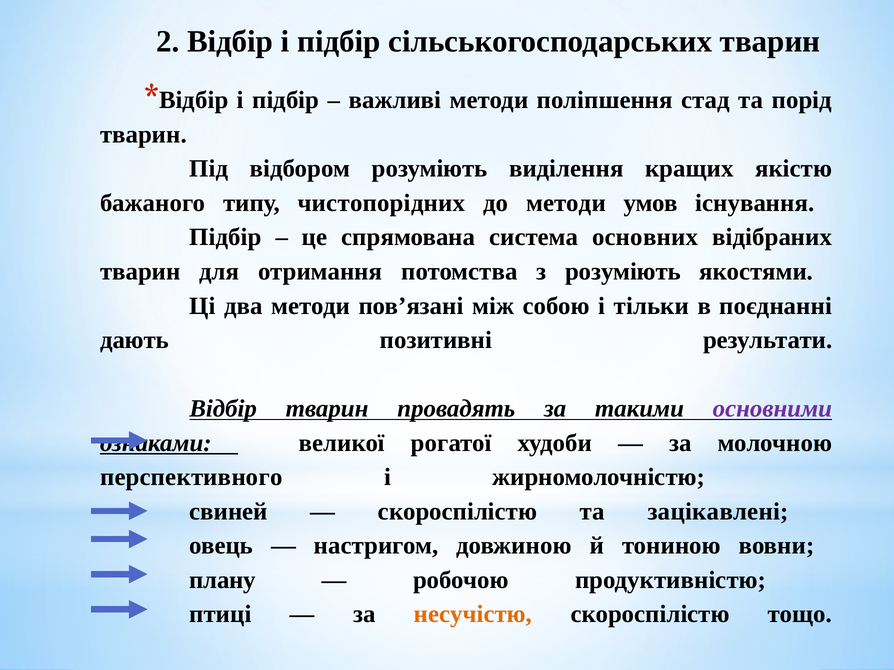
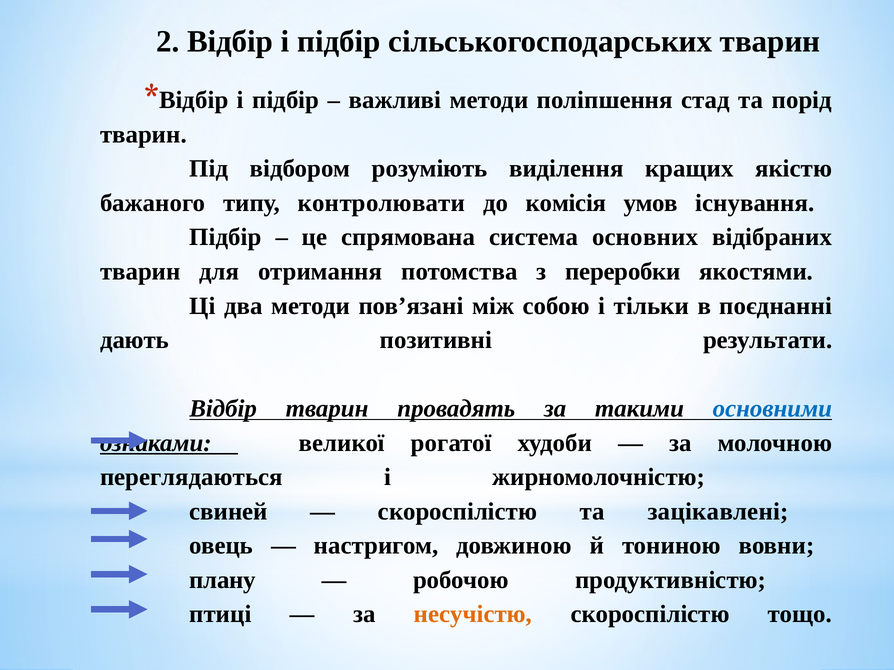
чистопорідних: чистопорідних -> контролювати
до методи: методи -> комісія
з розуміють: розуміють -> переробки
основними colour: purple -> blue
перспективного: перспективного -> переглядаються
